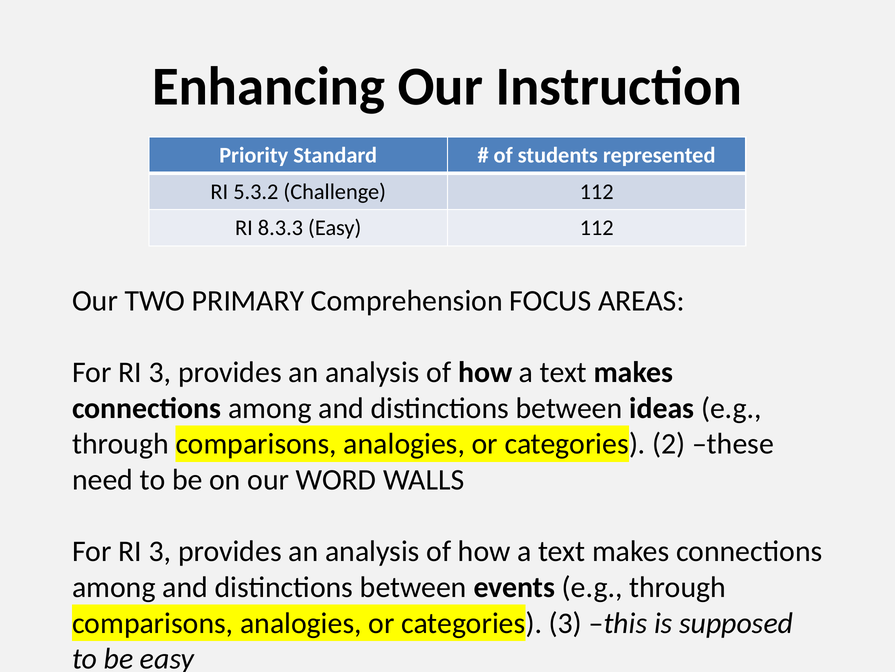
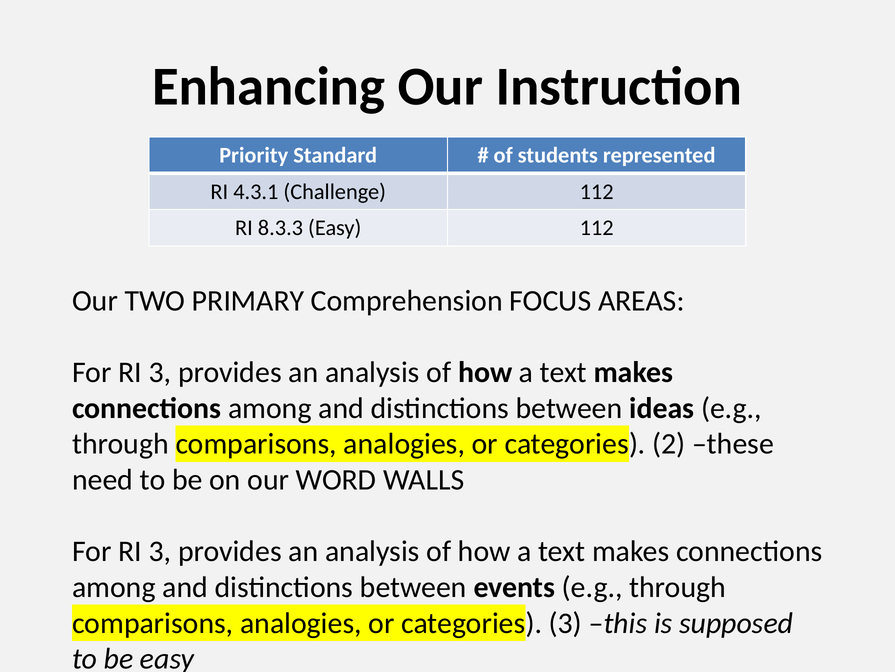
5.3.2: 5.3.2 -> 4.3.1
